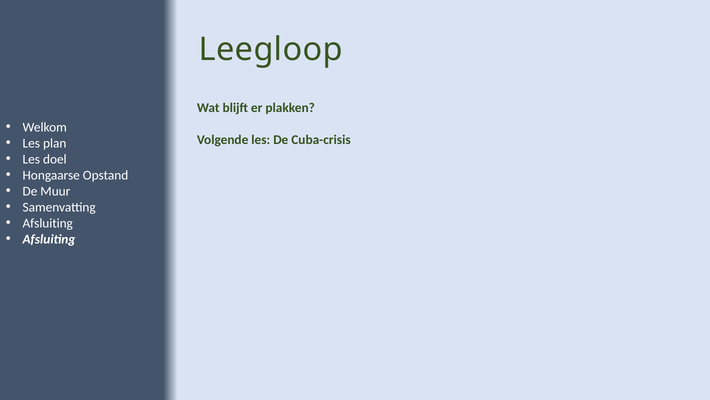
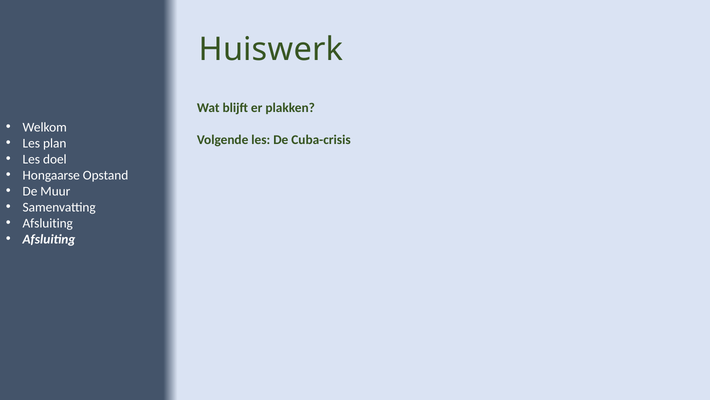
Leegloop: Leegloop -> Huiswerk
